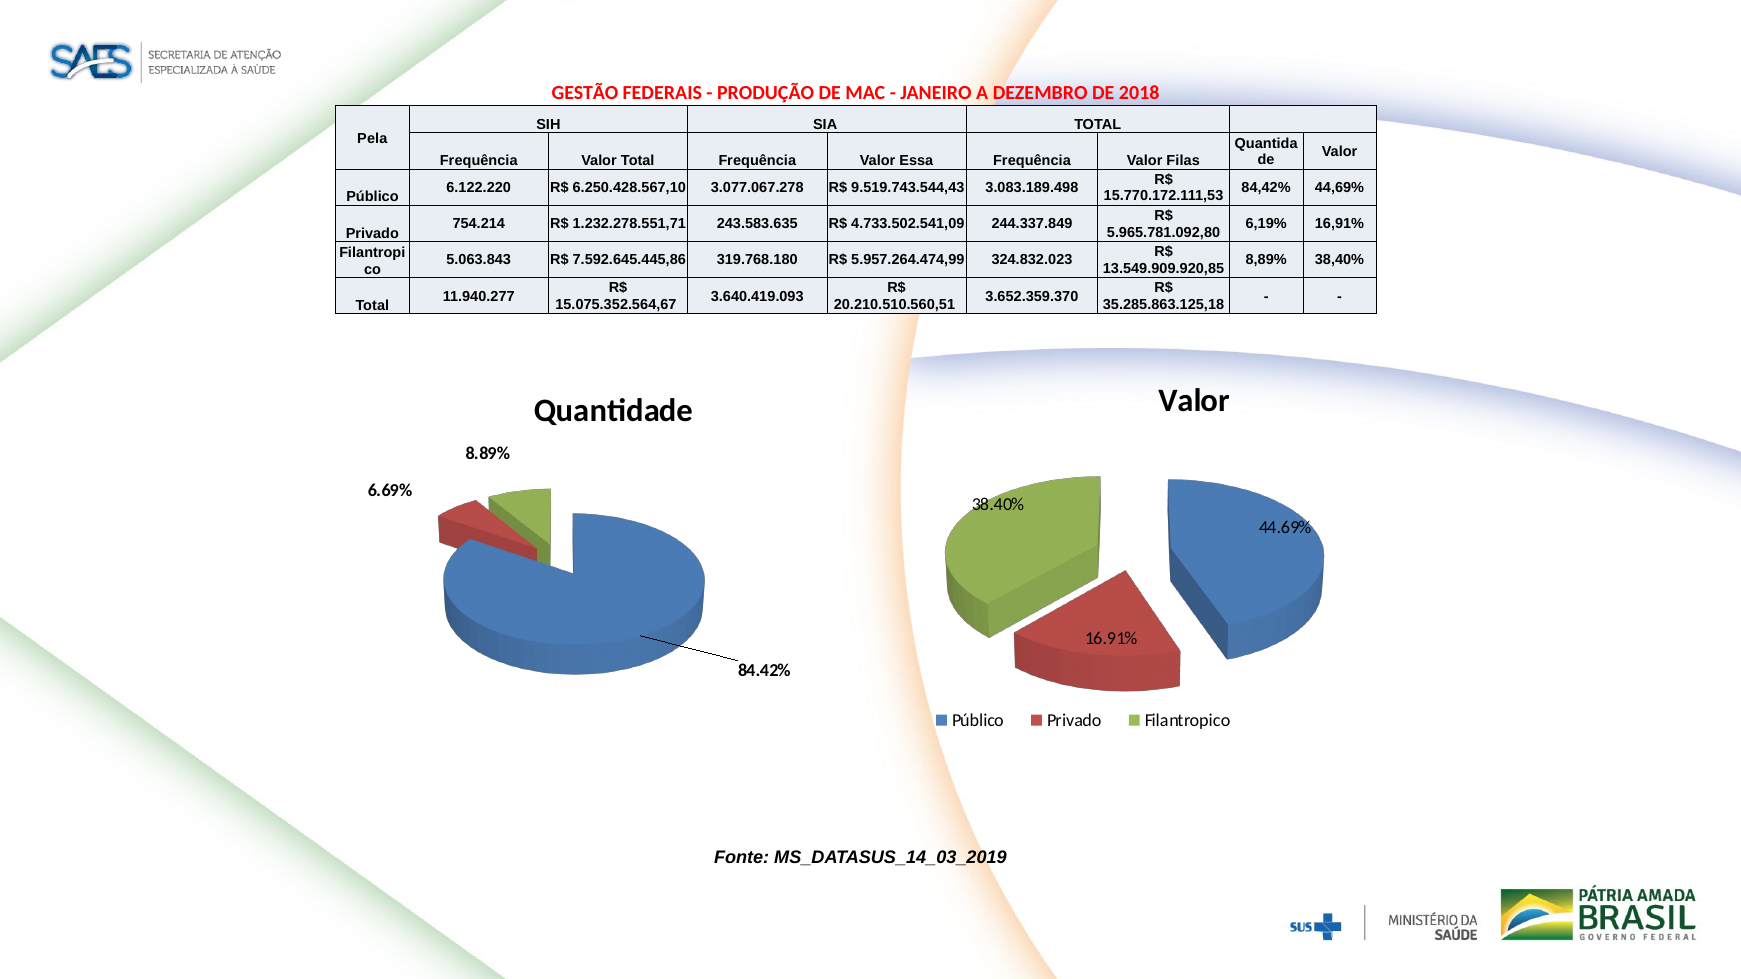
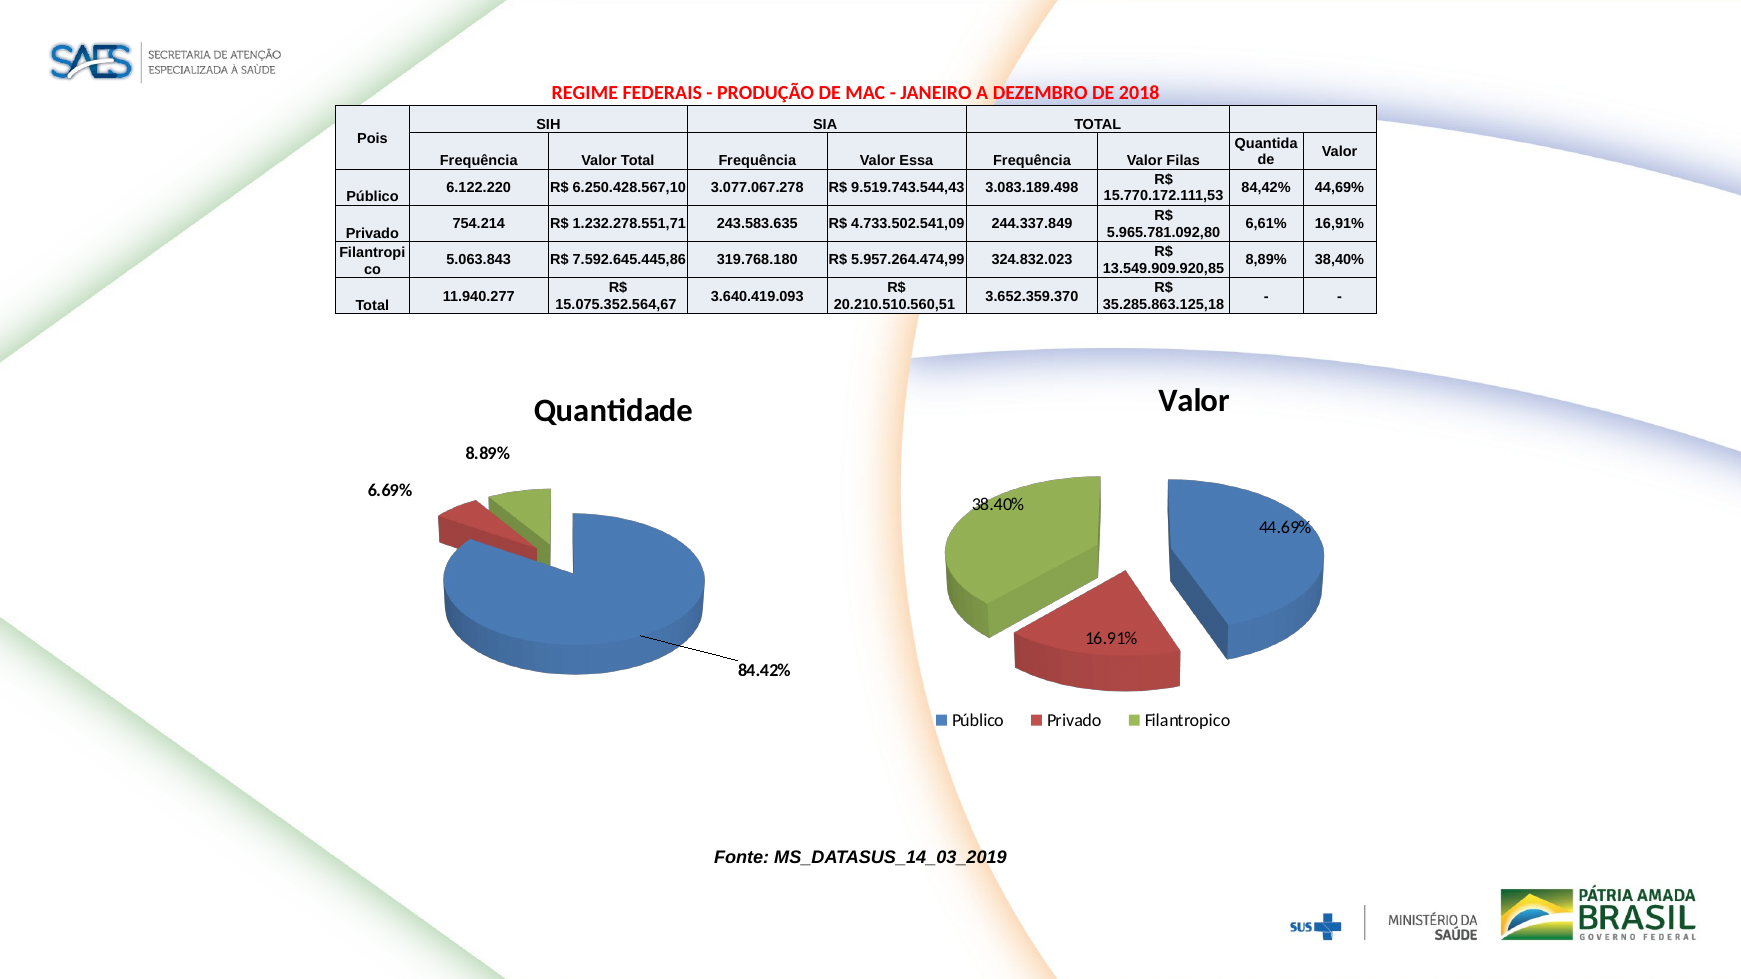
GESTÃO: GESTÃO -> REGIME
Pela: Pela -> Pois
6,19%: 6,19% -> 6,61%
